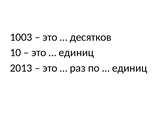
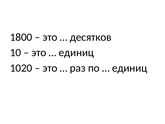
1003: 1003 -> 1800
2013: 2013 -> 1020
